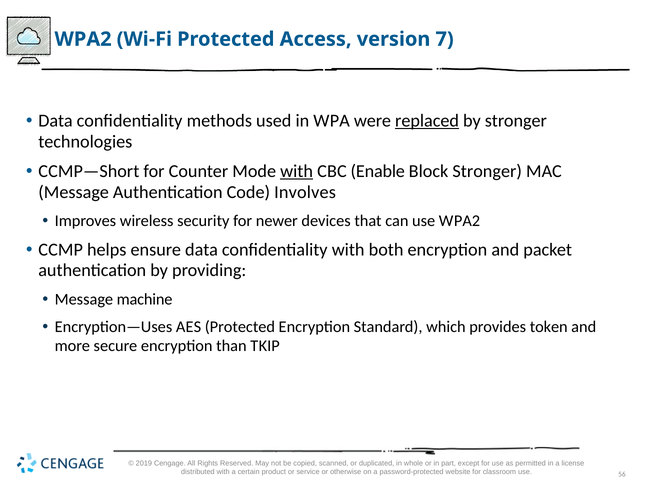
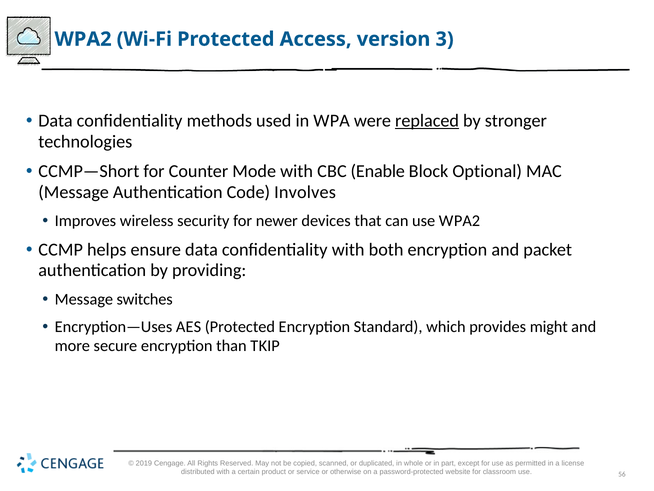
7: 7 -> 3
with at (297, 171) underline: present -> none
Block Stronger: Stronger -> Optional
machine: machine -> switches
token: token -> might
